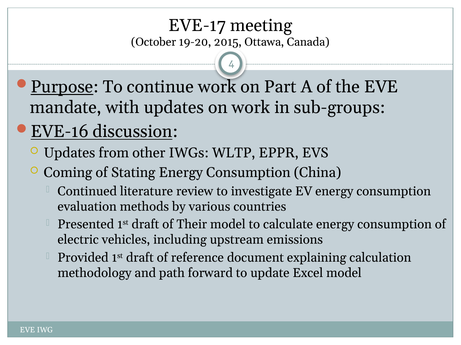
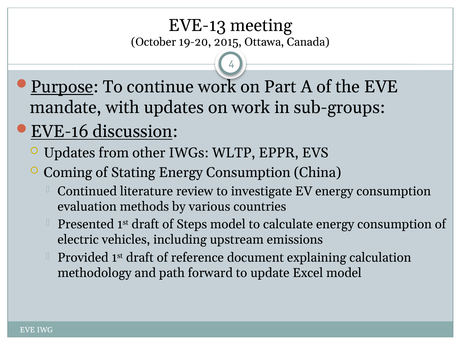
EVE-17: EVE-17 -> EVE-13
Their: Their -> Steps
